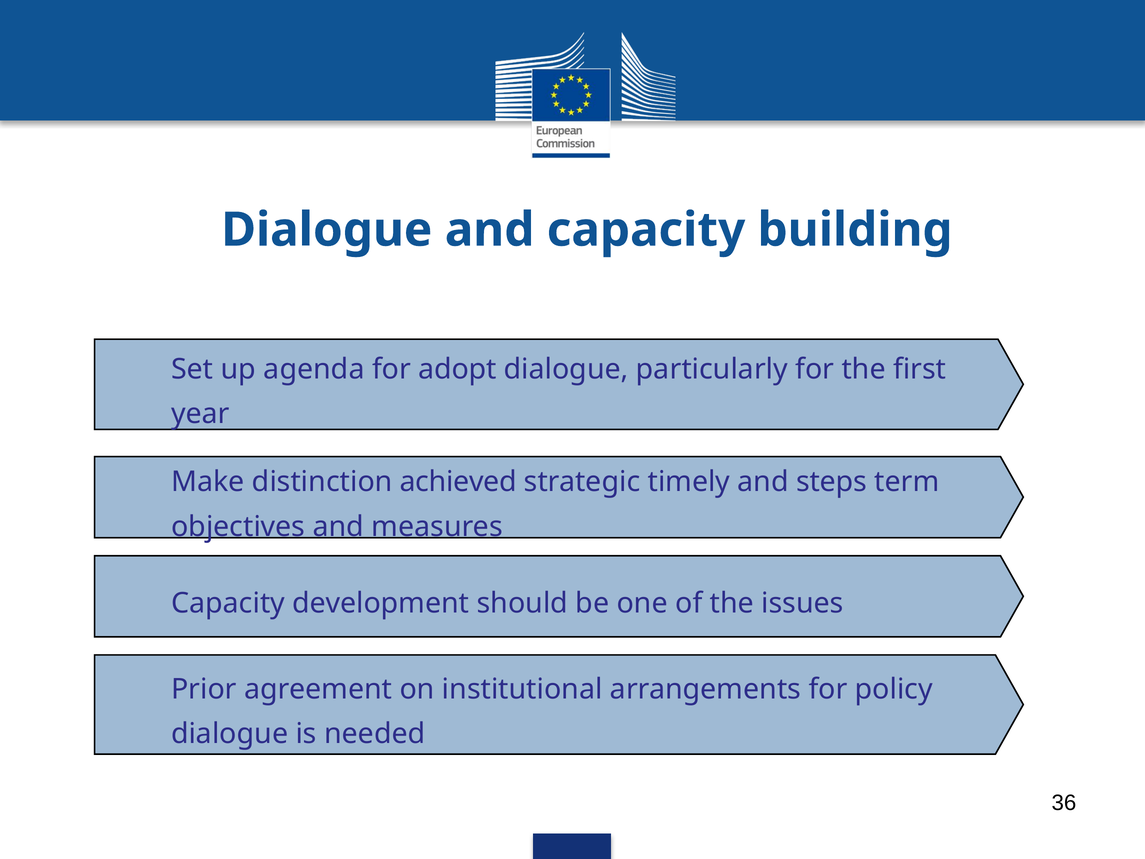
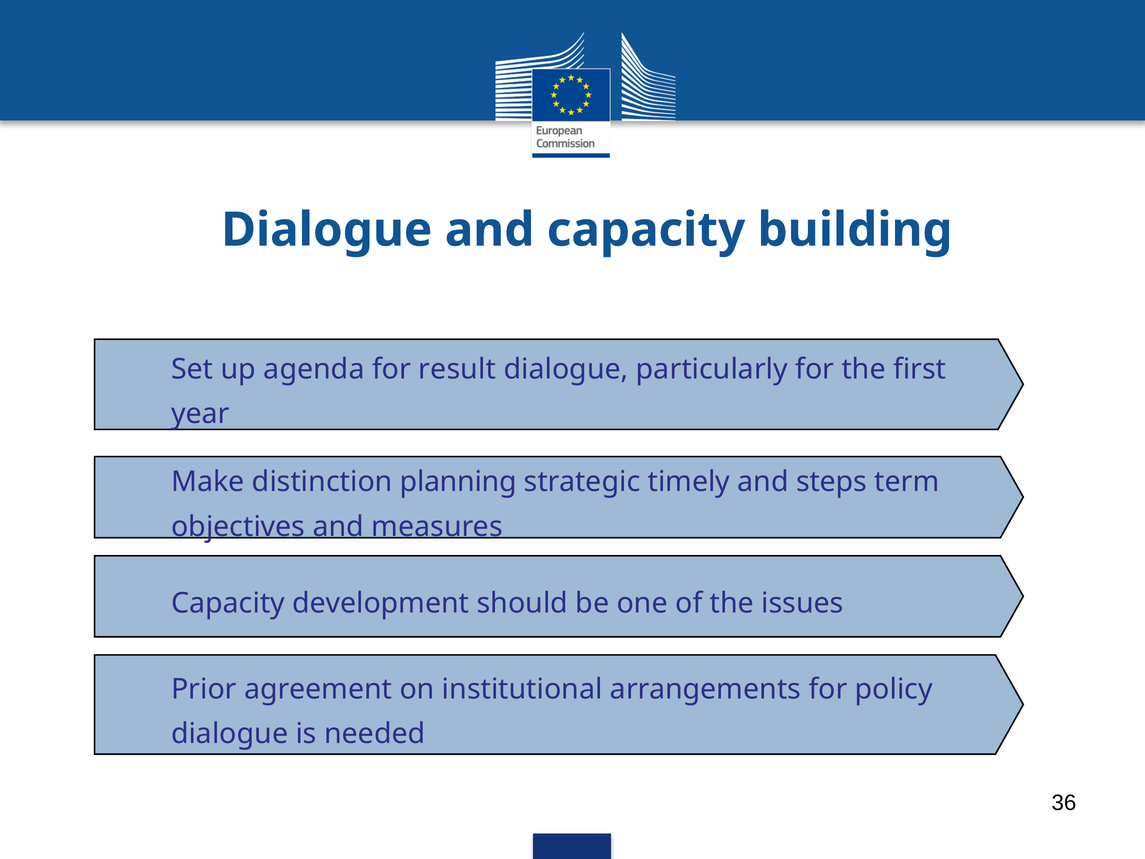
adopt: adopt -> result
achieved: achieved -> planning
